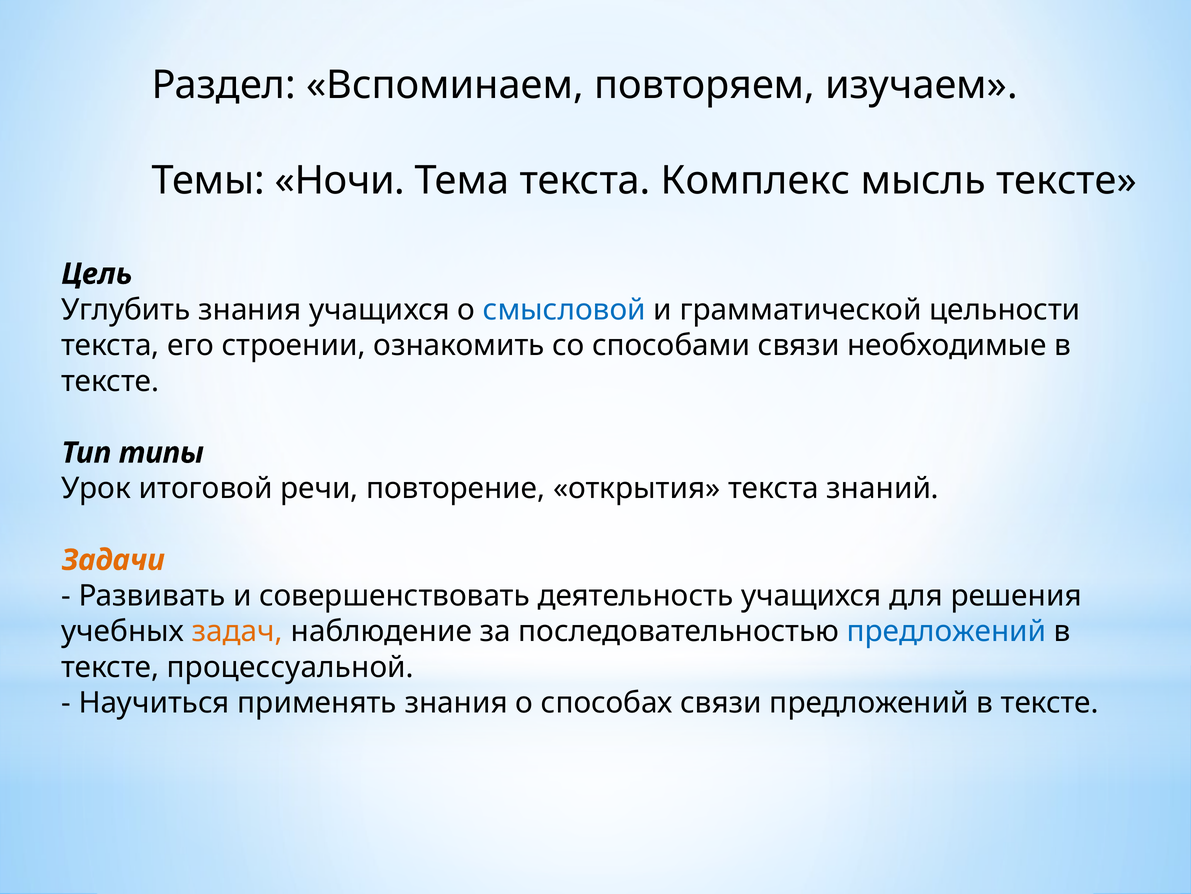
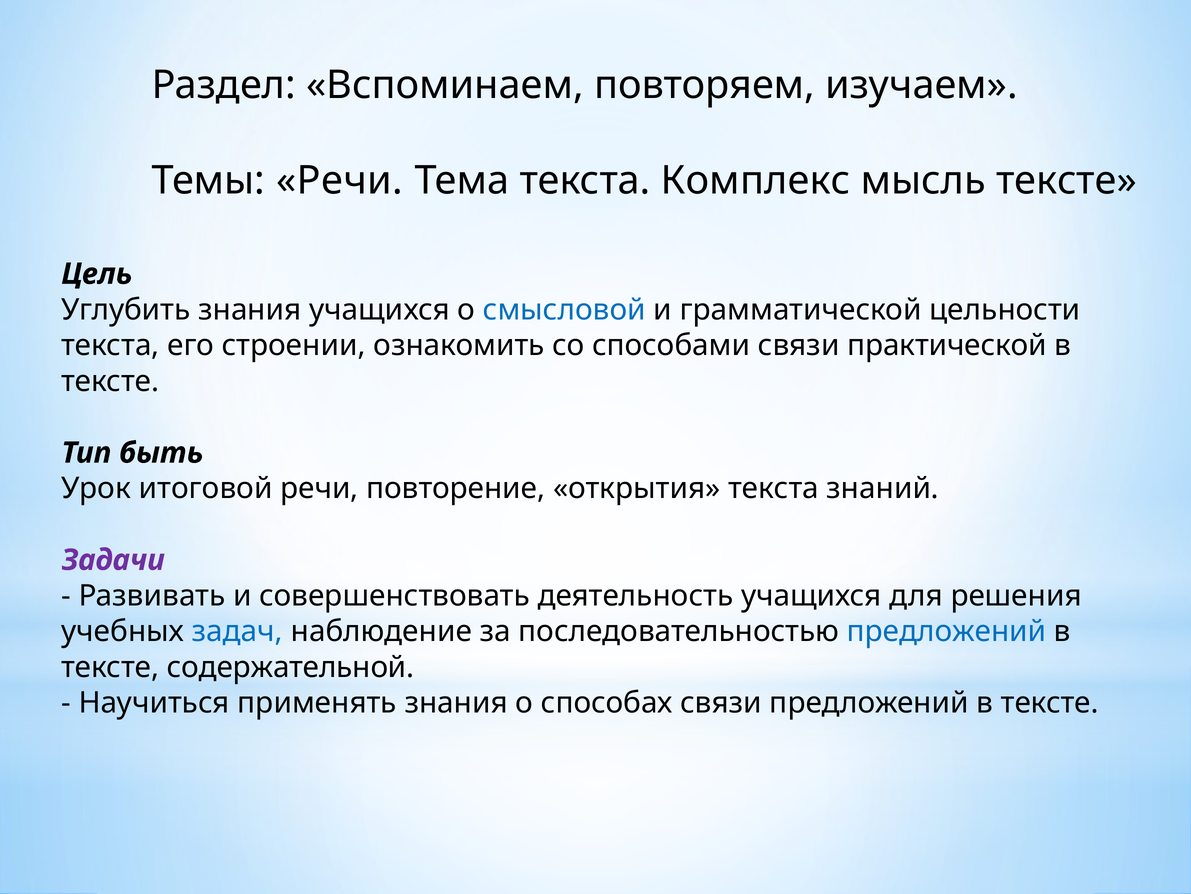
Темы Ночи: Ночи -> Речи
необходимые: необходимые -> практической
типы: типы -> быть
Задачи colour: orange -> purple
задач colour: orange -> blue
процессуальной: процессуальной -> содержательной
